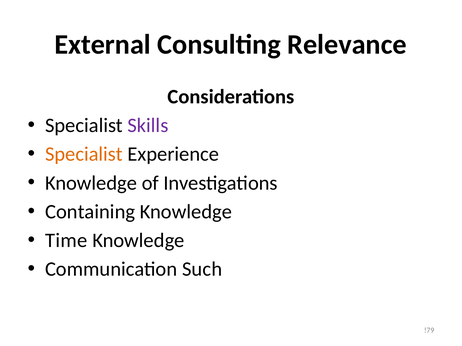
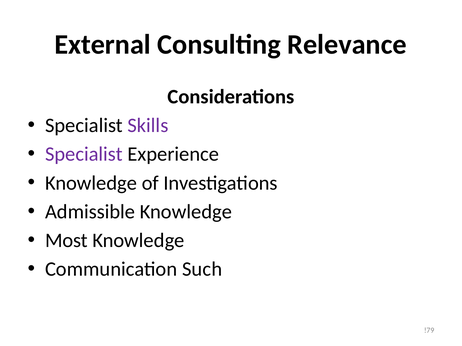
Specialist at (84, 154) colour: orange -> purple
Containing: Containing -> Admissible
Time: Time -> Most
